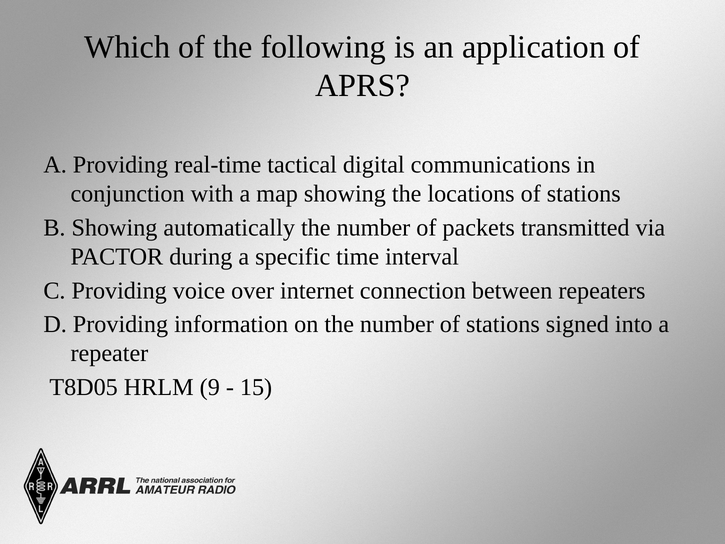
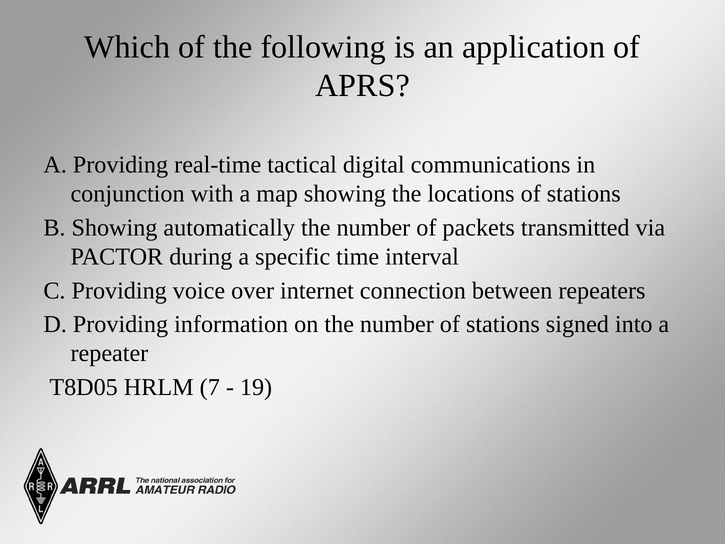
9: 9 -> 7
15: 15 -> 19
